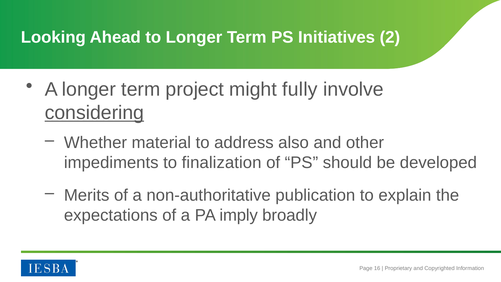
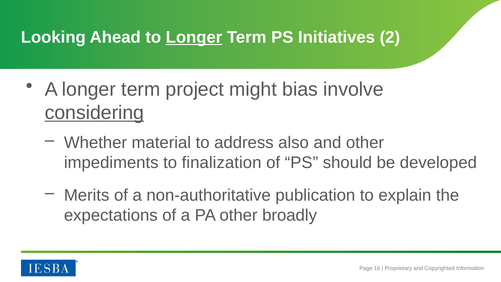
Longer at (194, 37) underline: none -> present
fully: fully -> bias
PA imply: imply -> other
